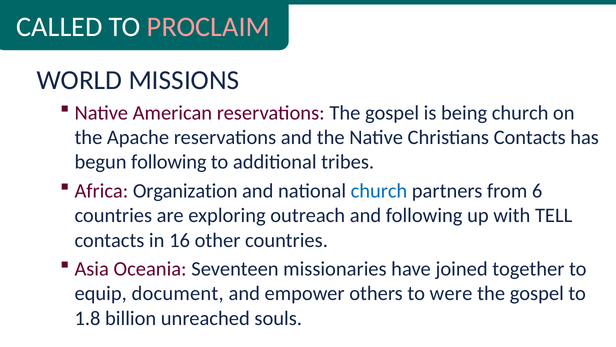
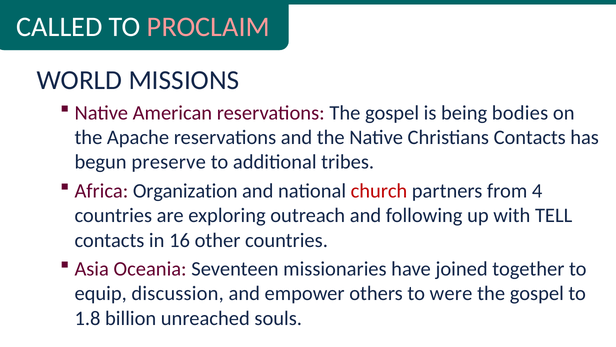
being church: church -> bodies
begun following: following -> preserve
church at (379, 191) colour: blue -> red
6: 6 -> 4
document: document -> discussion
